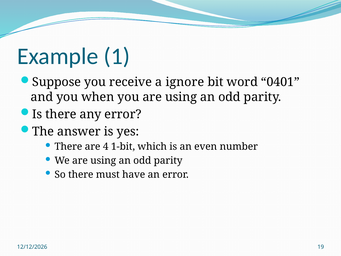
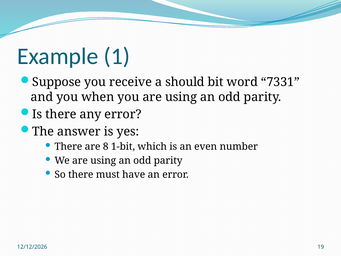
ignore: ignore -> should
0401: 0401 -> 7331
4: 4 -> 8
